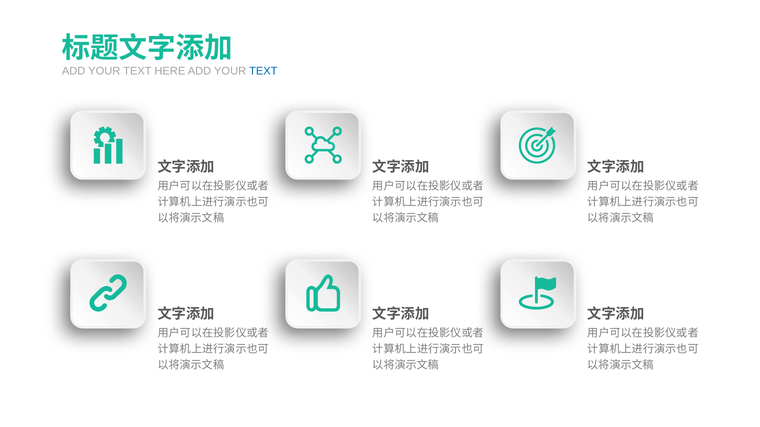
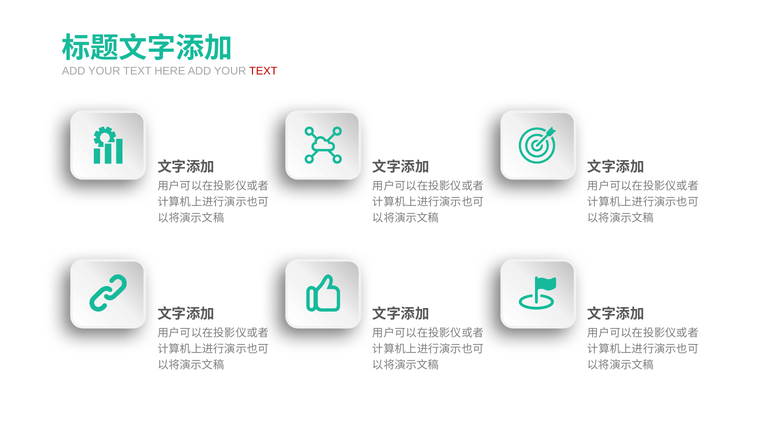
TEXT at (263, 71) colour: blue -> red
